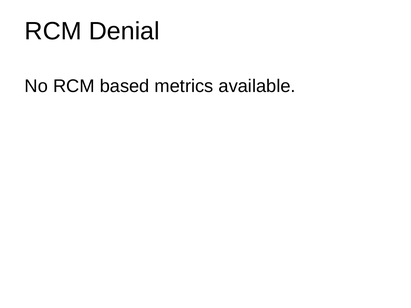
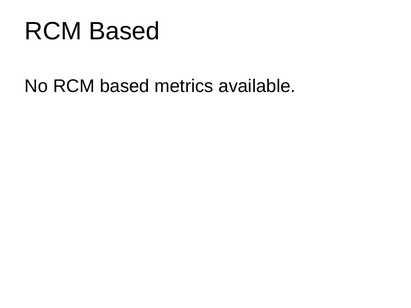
Denial at (124, 31): Denial -> Based
